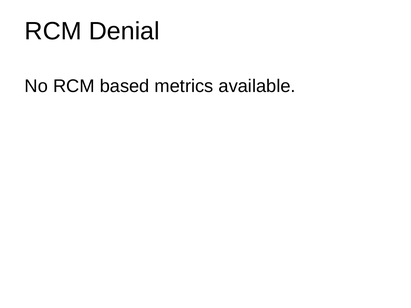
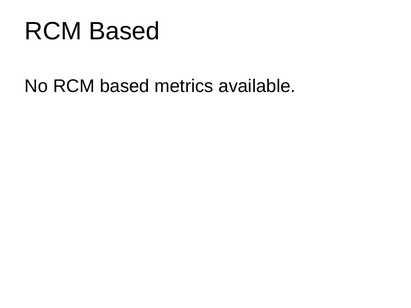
Denial at (124, 31): Denial -> Based
